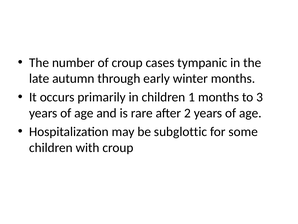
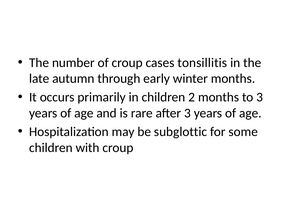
tympanic: tympanic -> tonsillitis
1: 1 -> 2
after 2: 2 -> 3
